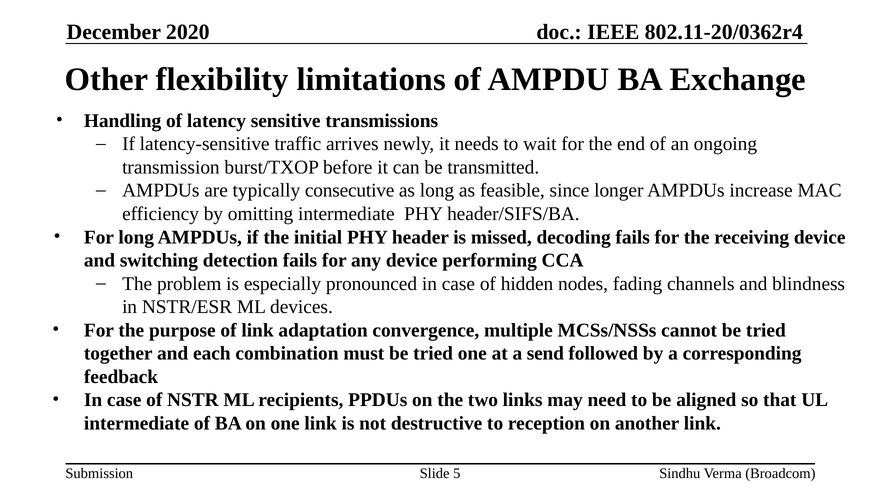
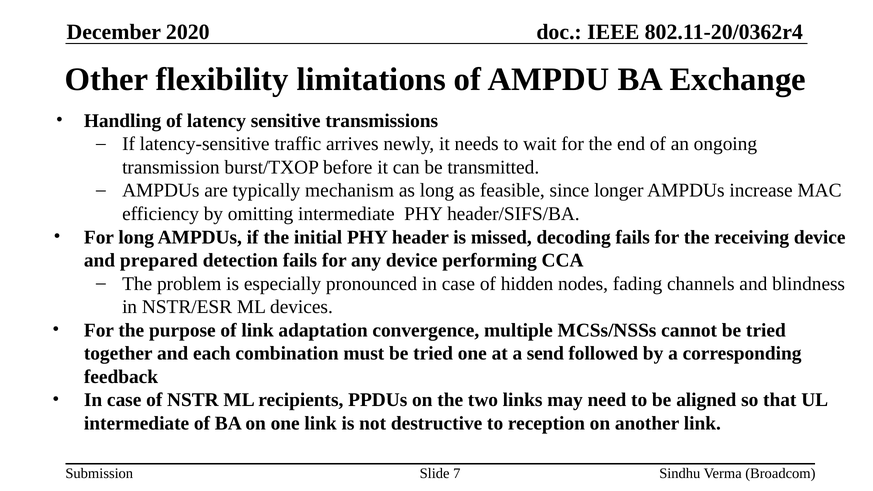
consecutive: consecutive -> mechanism
switching: switching -> prepared
5: 5 -> 7
